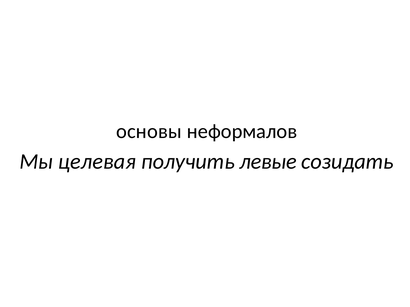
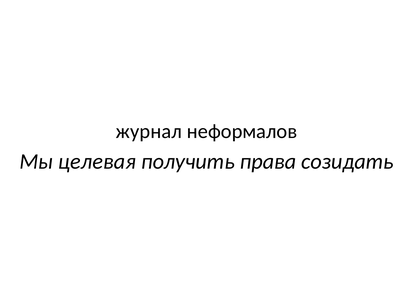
основы: основы -> журнал
левые: левые -> права
